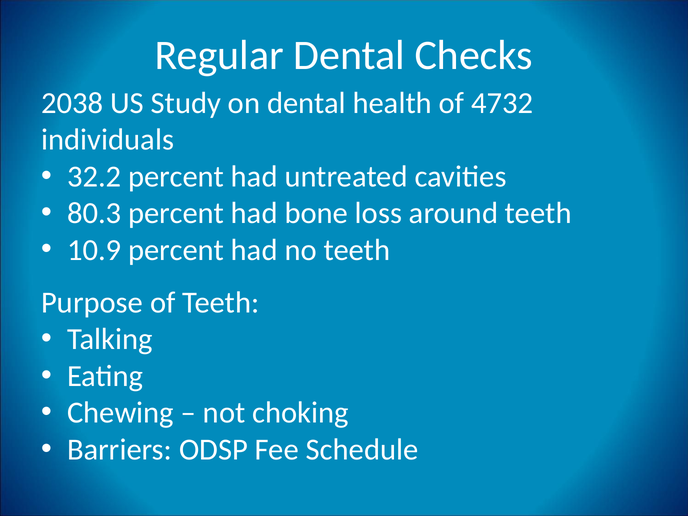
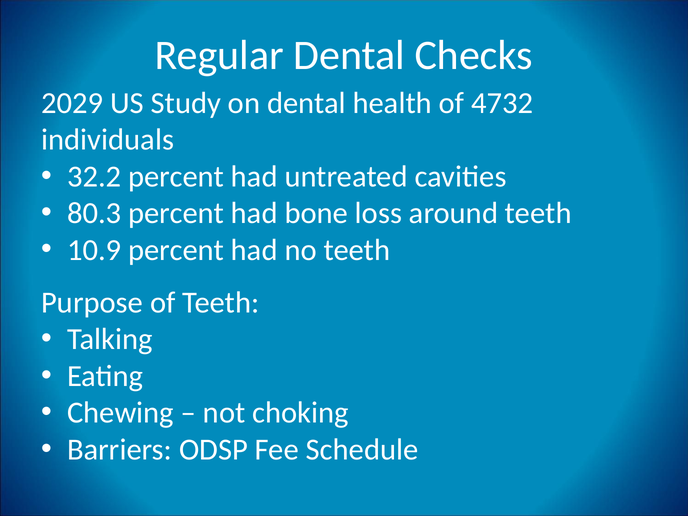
2038: 2038 -> 2029
